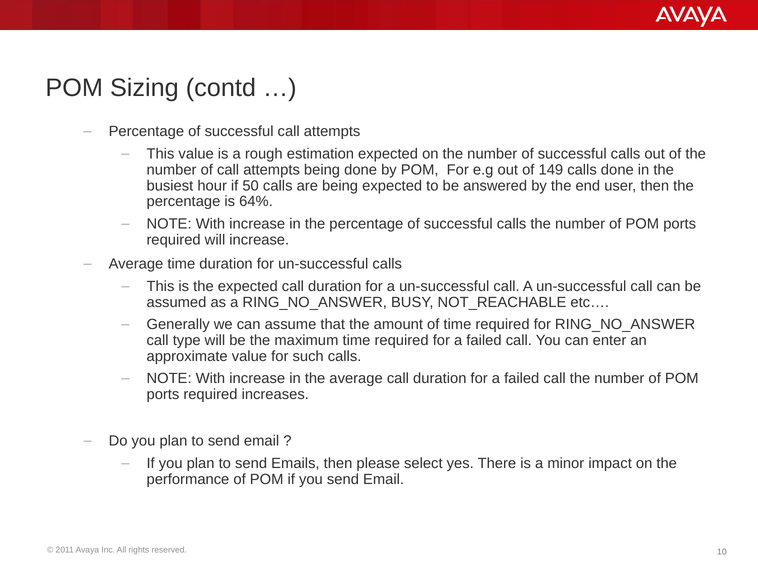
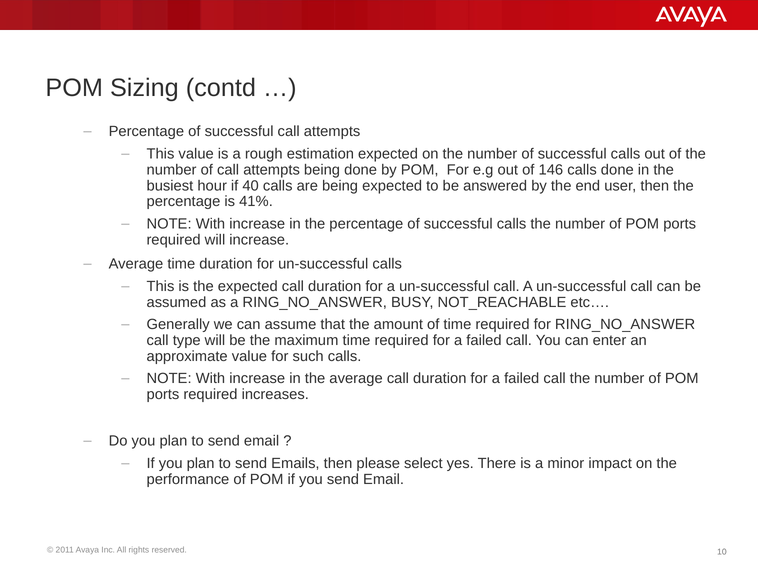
149: 149 -> 146
50: 50 -> 40
64%: 64% -> 41%
